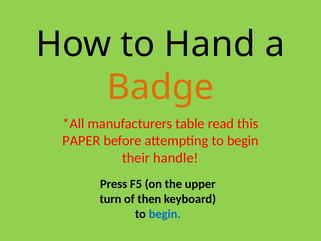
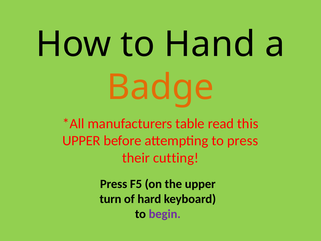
PAPER at (81, 141): PAPER -> UPPER
attempting to begin: begin -> press
handle: handle -> cutting
then: then -> hard
begin at (165, 214) colour: blue -> purple
